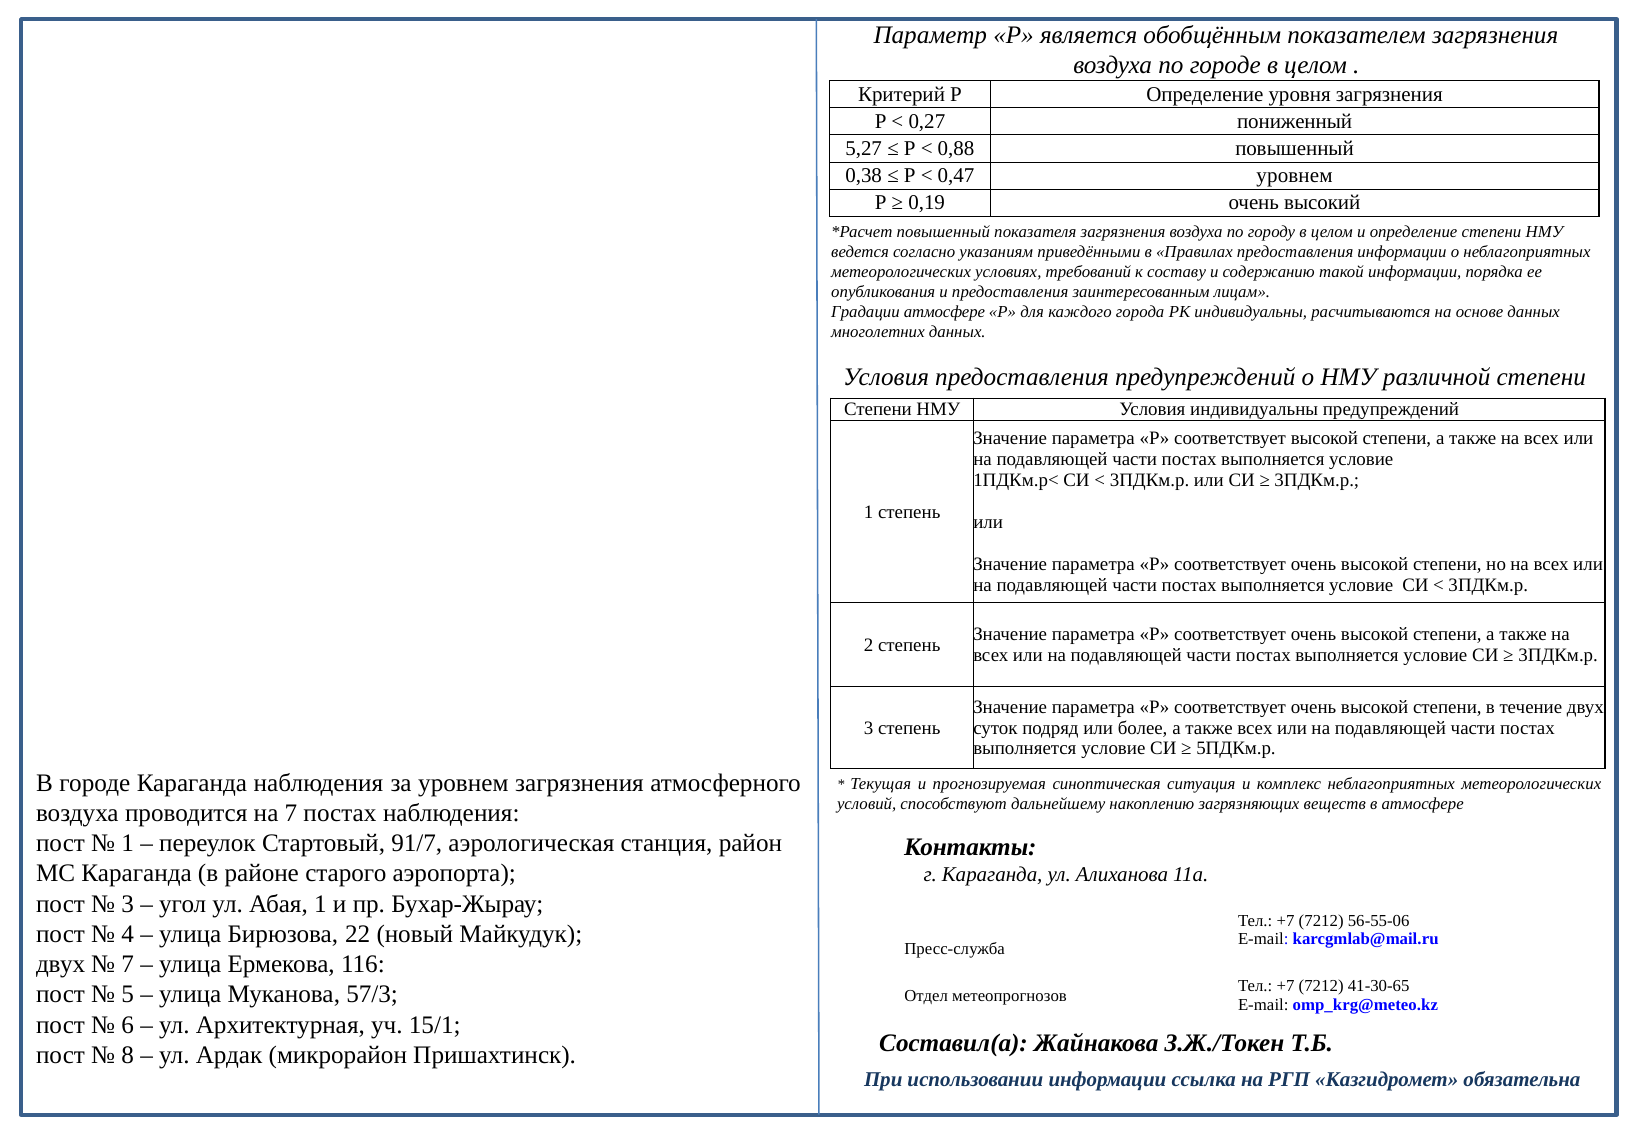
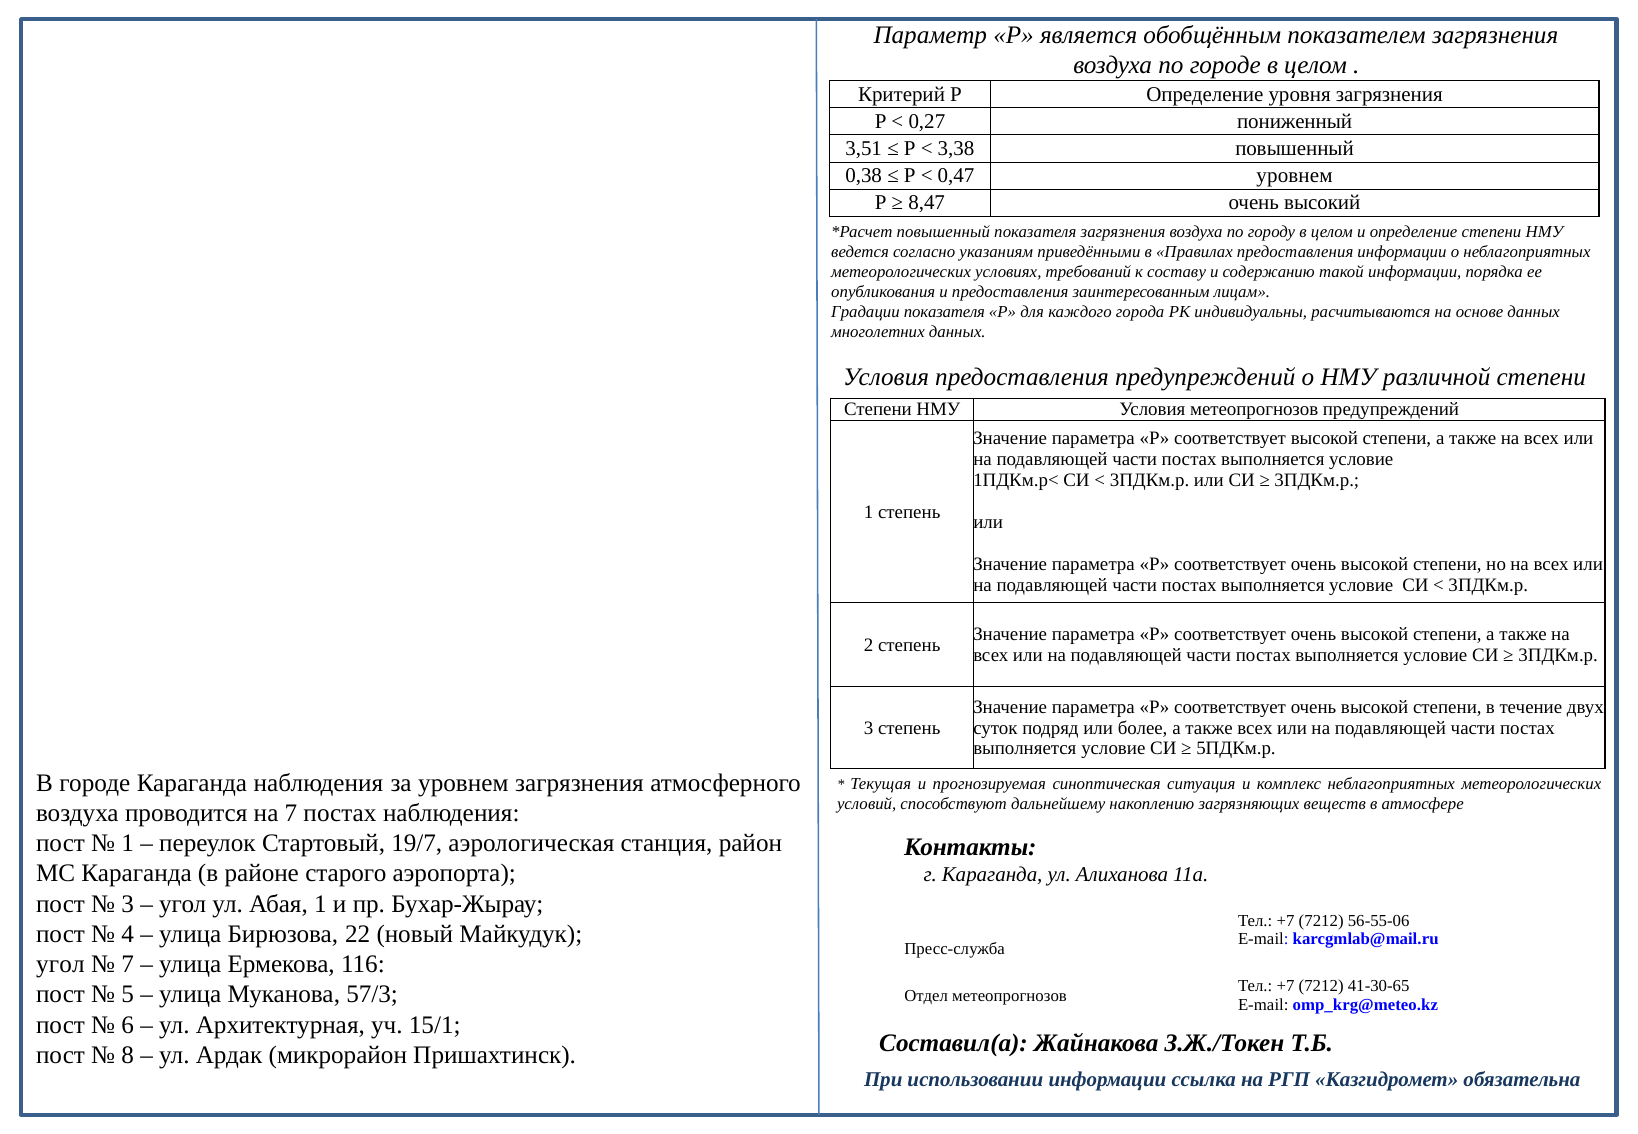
5,27: 5,27 -> 3,51
0,88: 0,88 -> 3,38
0,19: 0,19 -> 8,47
Градации атмосфере: атмосфере -> показателя
Условия индивидуальны: индивидуальны -> метеопрогнозов
91/7: 91/7 -> 19/7
двух at (61, 964): двух -> угол
